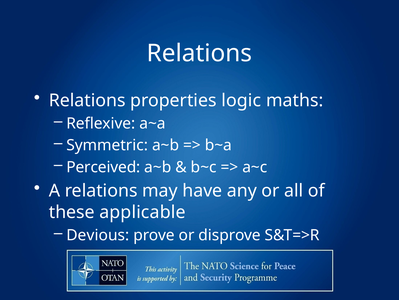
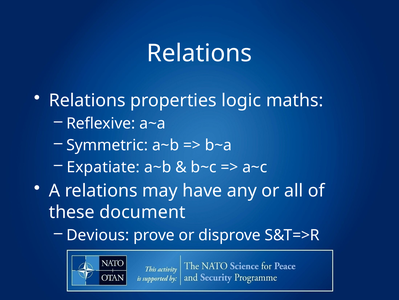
Perceived: Perceived -> Expatiate
applicable: applicable -> document
